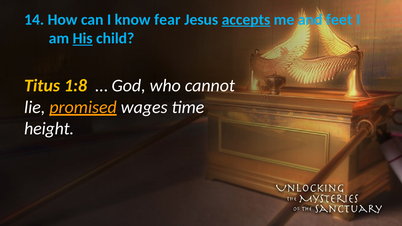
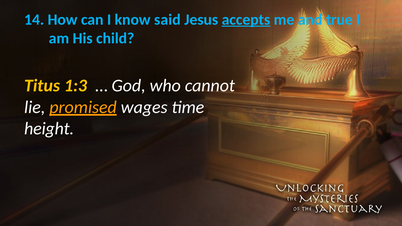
fear: fear -> said
feet: feet -> true
His underline: present -> none
1:8: 1:8 -> 1:3
